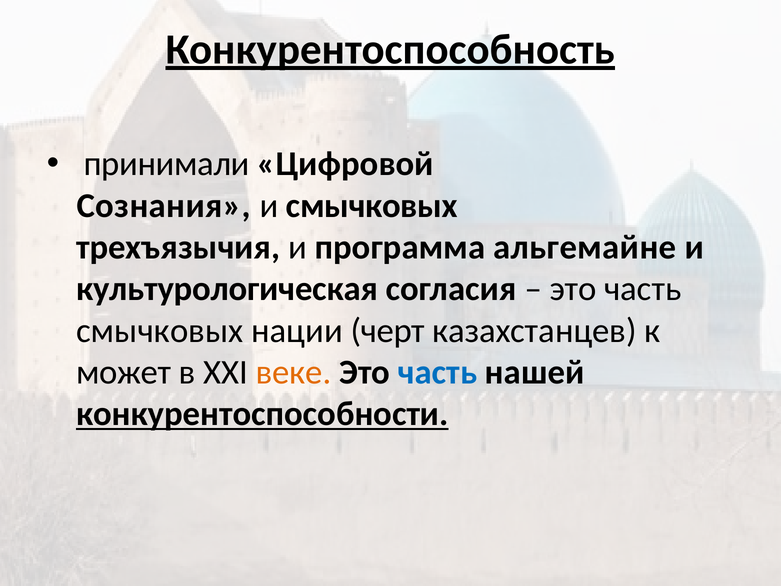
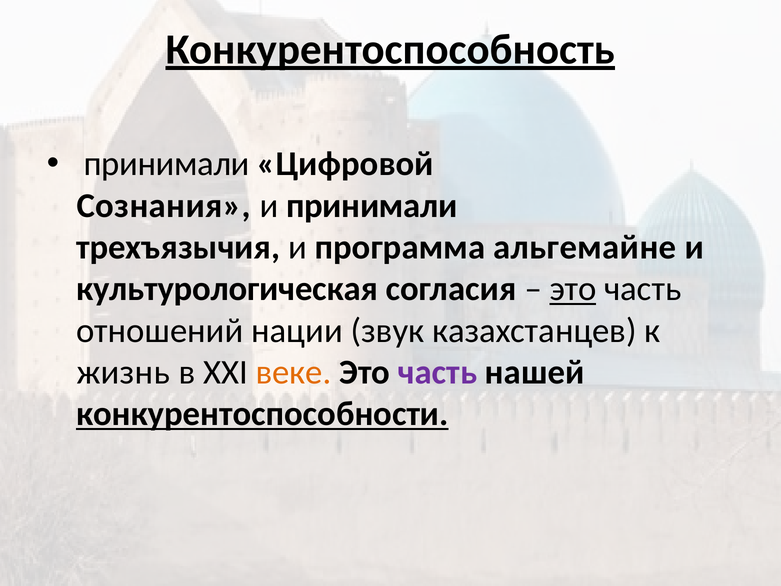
и смычковых: смычковых -> принимали
это at (573, 289) underline: none -> present
смычковых at (160, 330): смычковых -> отношений
черт: черт -> звук
может: может -> жизнь
часть at (438, 372) colour: blue -> purple
